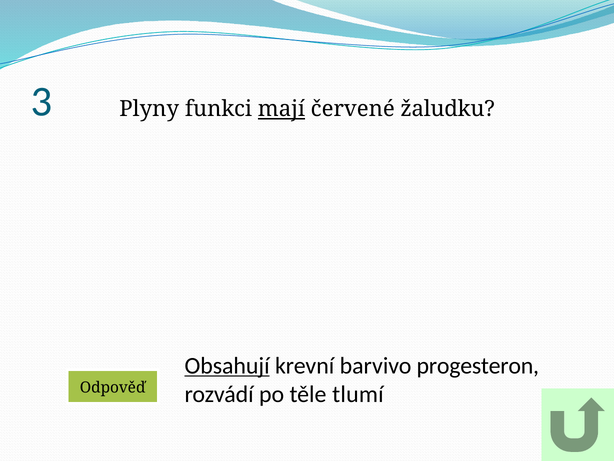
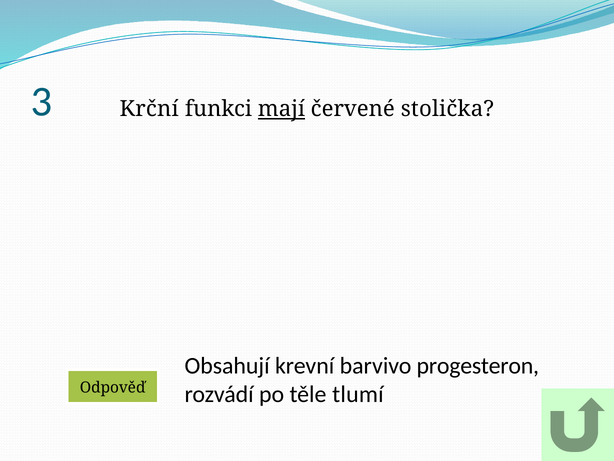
Plyny: Plyny -> Krční
žaludku: žaludku -> stolička
Obsahují underline: present -> none
